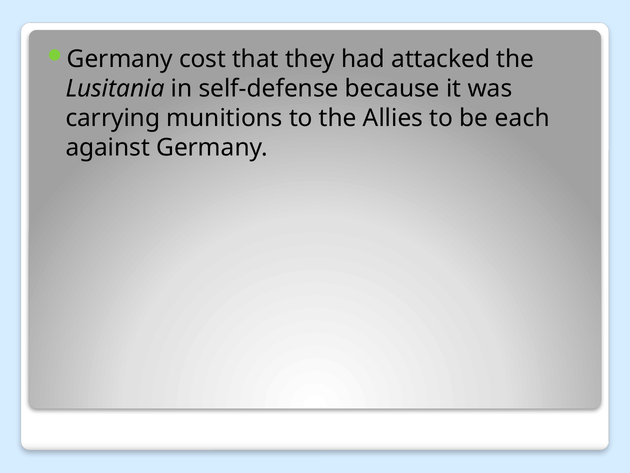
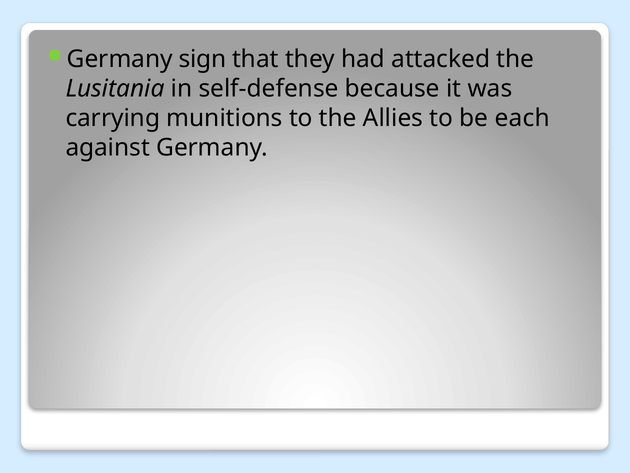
cost: cost -> sign
